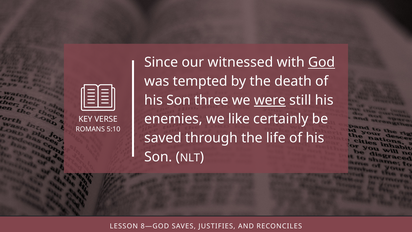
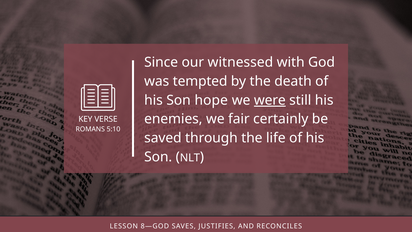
God underline: present -> none
three: three -> hope
like: like -> fair
